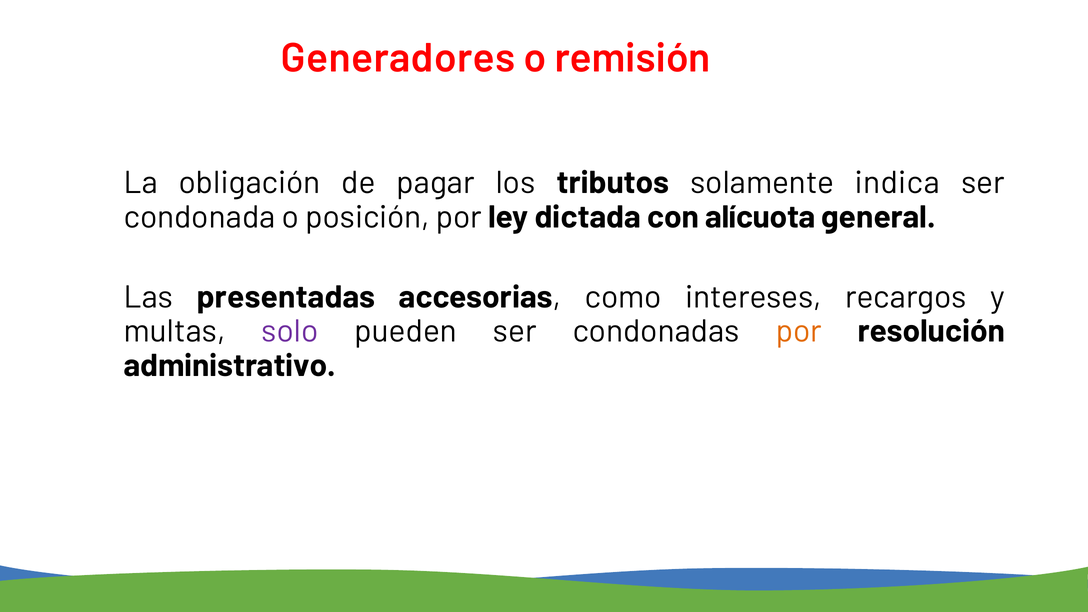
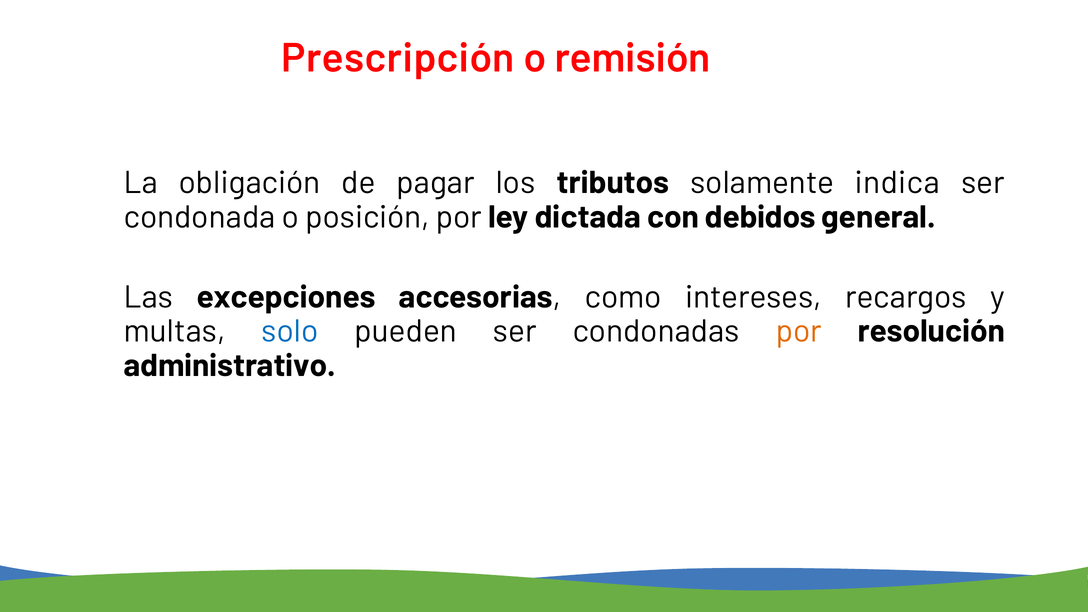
Generadores: Generadores -> Prescripción
alícuota: alícuota -> debidos
presentadas: presentadas -> excepciones
solo colour: purple -> blue
